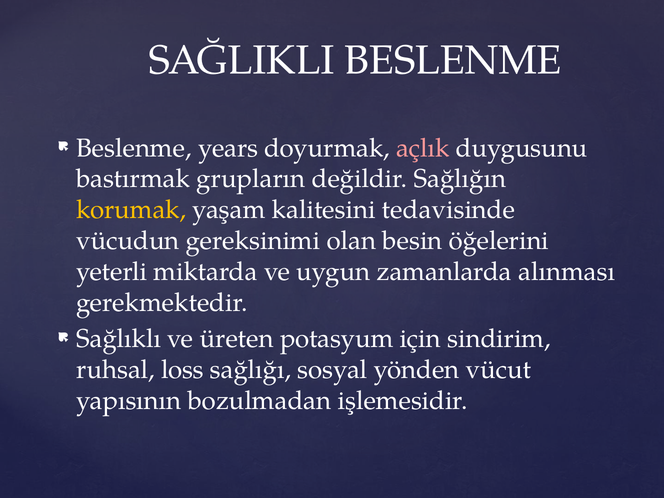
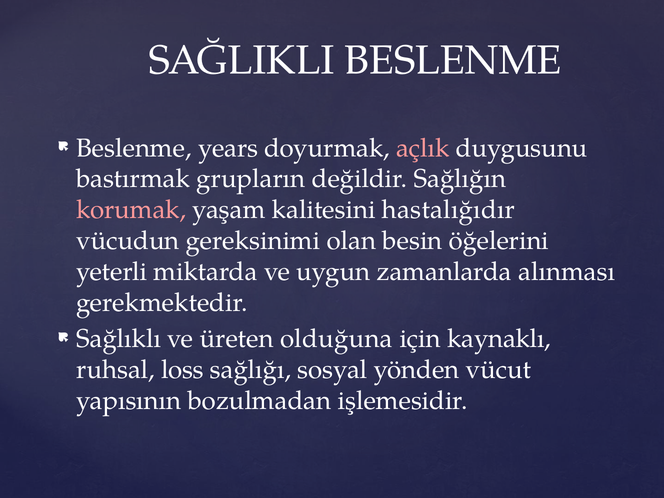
korumak colour: yellow -> pink
tedavisinde: tedavisinde -> hastalığıdır
potasyum: potasyum -> olduğuna
sindirim: sindirim -> kaynaklı
